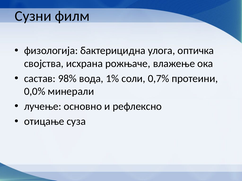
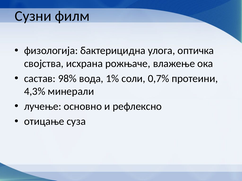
0,0%: 0,0% -> 4,3%
